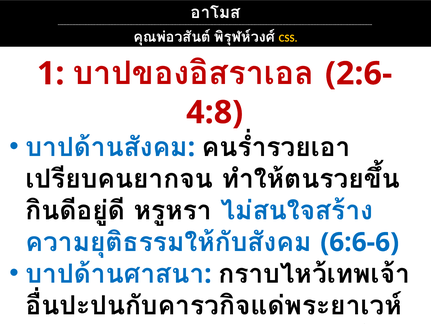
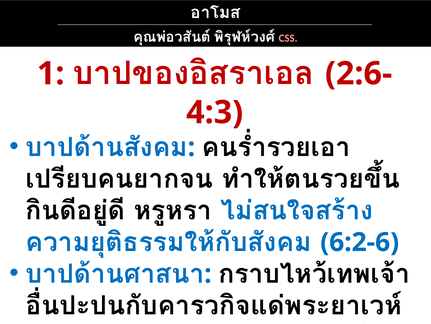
CSS colour: yellow -> pink
4:8: 4:8 -> 4:3
6:6-6: 6:6-6 -> 6:2-6
